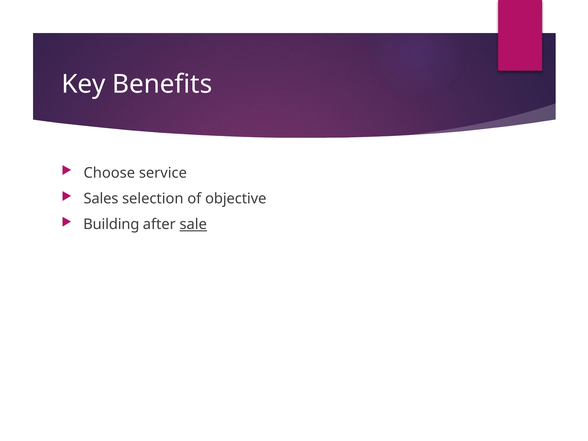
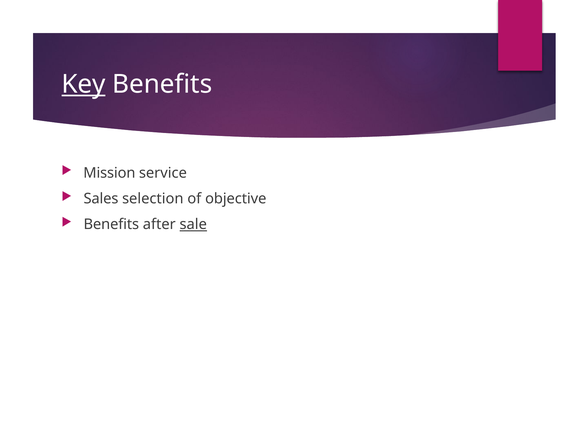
Key underline: none -> present
Choose: Choose -> Mission
Building at (111, 224): Building -> Benefits
